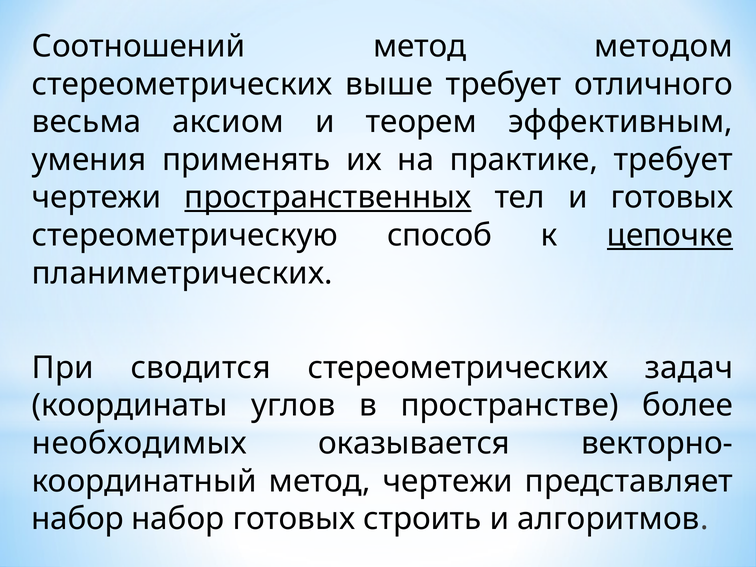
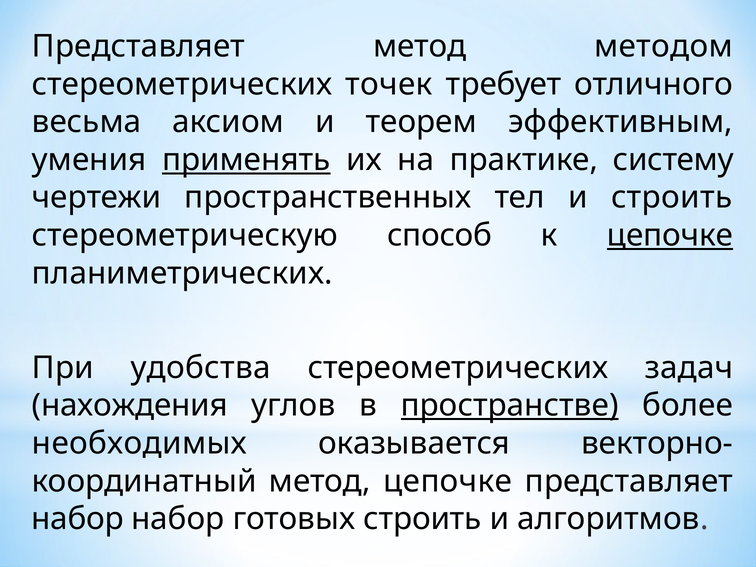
Соотношений at (139, 46): Соотношений -> Представляет
выше: выше -> точек
применять underline: none -> present
практике требует: требует -> систему
пространственных underline: present -> none
и готовых: готовых -> строить
сводится: сводится -> удобства
координаты: координаты -> нахождения
пространстве underline: none -> present
метод чертежи: чертежи -> цепочке
